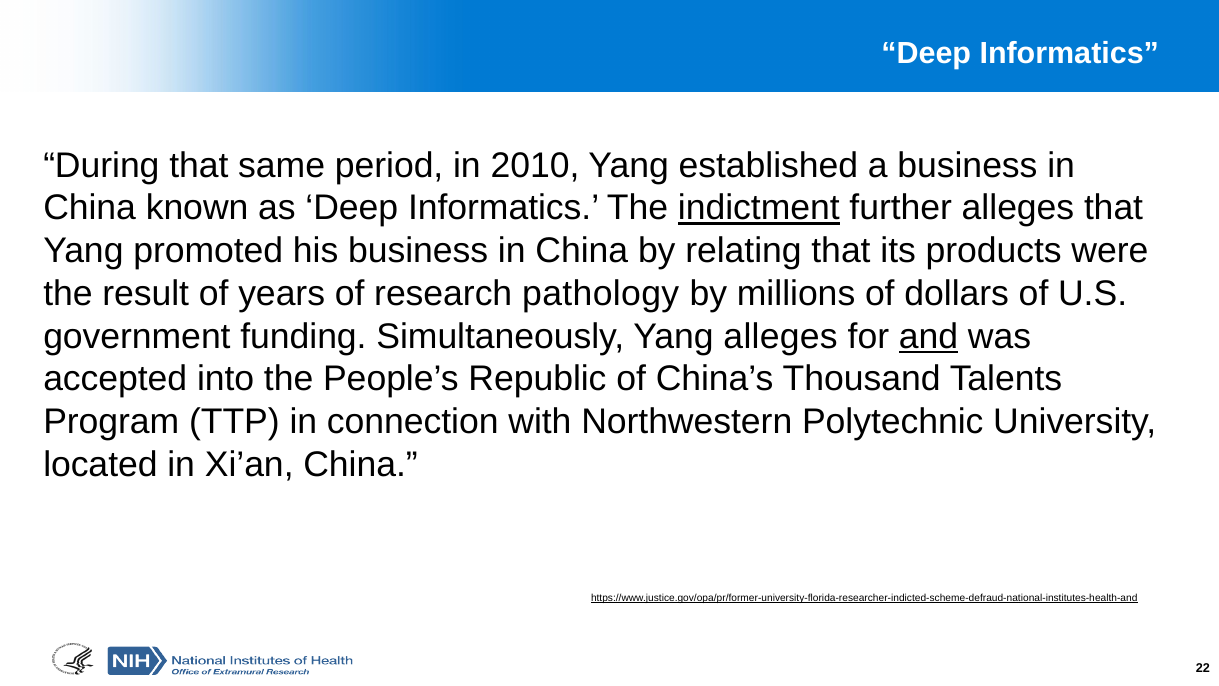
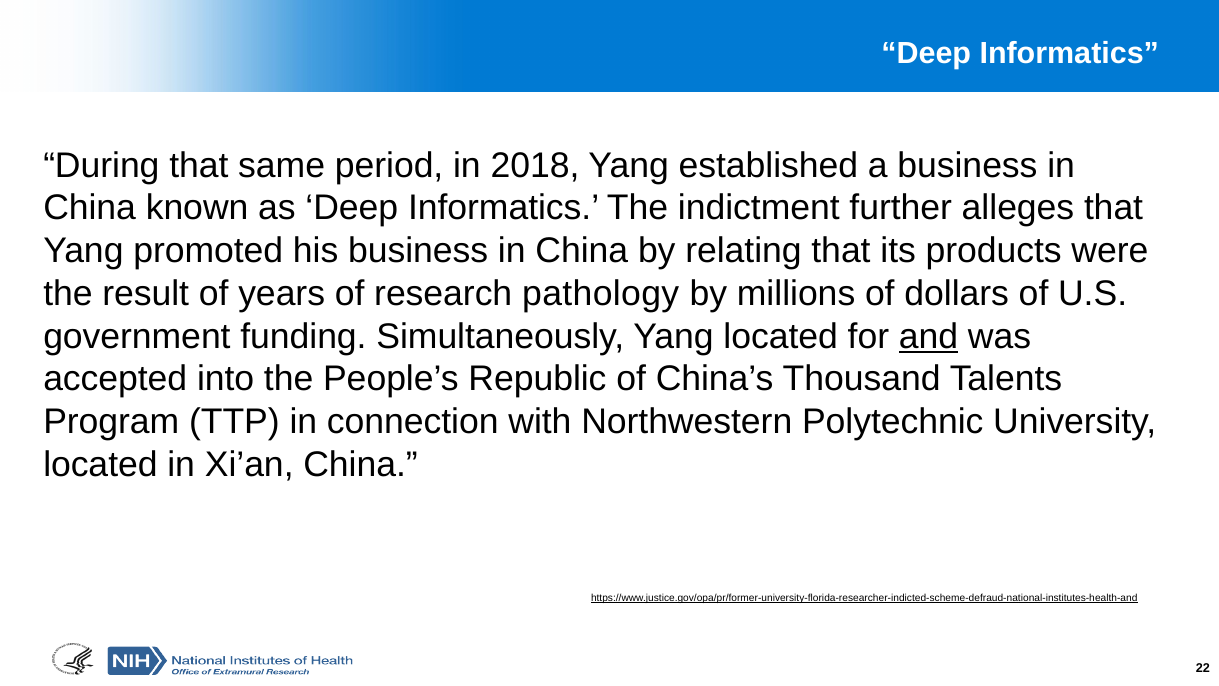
2010: 2010 -> 2018
indictment underline: present -> none
Yang alleges: alleges -> located
